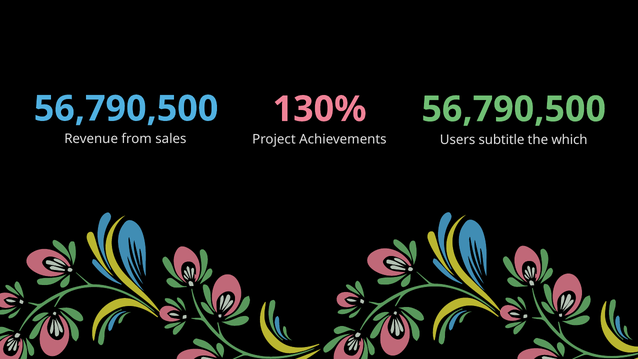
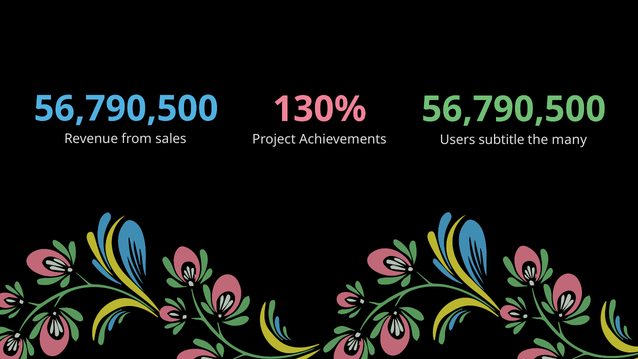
which: which -> many
